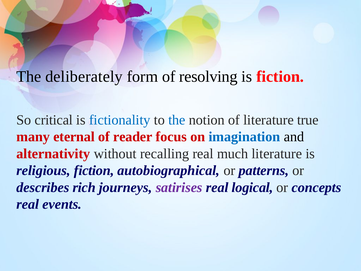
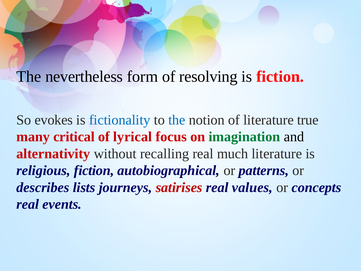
deliberately: deliberately -> nevertheless
critical: critical -> evokes
eternal: eternal -> critical
reader: reader -> lyrical
imagination colour: blue -> green
rich: rich -> lists
satirises colour: purple -> red
logical: logical -> values
